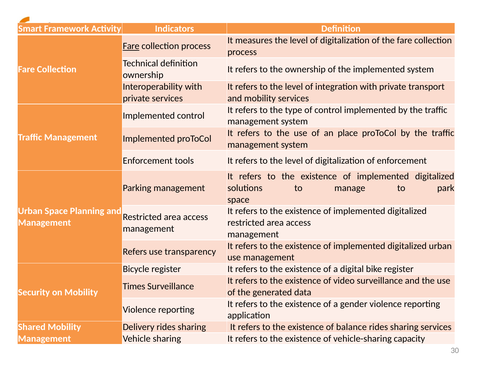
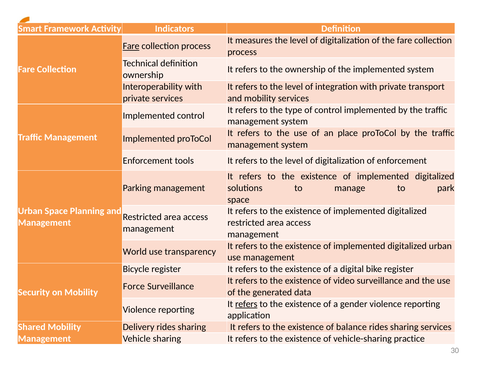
Refers at (135, 252): Refers -> World
Times: Times -> Force
refers at (246, 304) underline: none -> present
capacity: capacity -> practice
